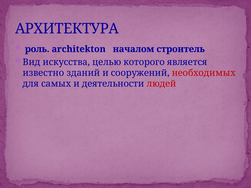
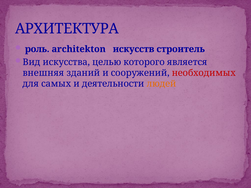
началом: началом -> искусств
известно: известно -> внешняя
людей colour: red -> orange
